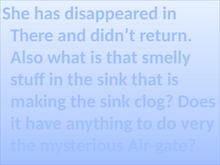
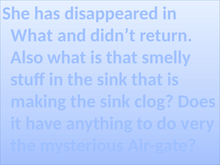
There at (32, 35): There -> What
